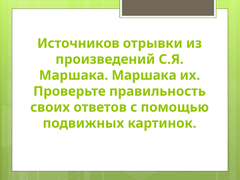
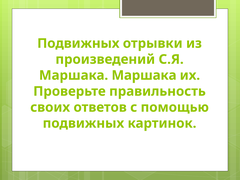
Источников at (78, 43): Источников -> Подвижных
